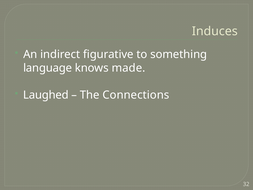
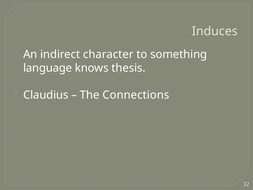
figurative: figurative -> character
made: made -> thesis
Laughed: Laughed -> Claudius
